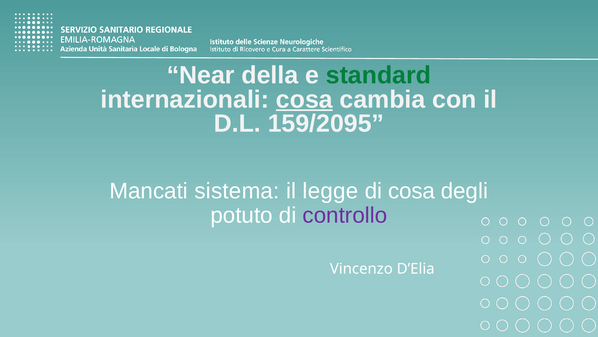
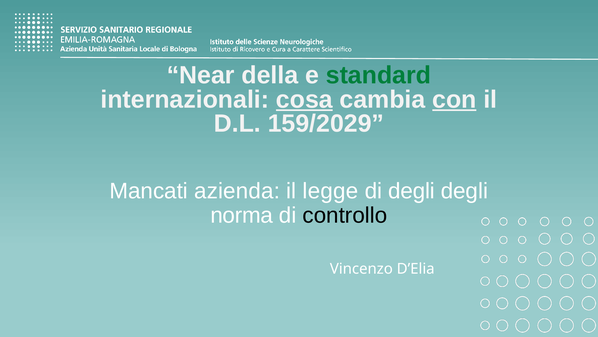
con underline: none -> present
159/2095: 159/2095 -> 159/2029
sistema: sistema -> azienda
di cosa: cosa -> degli
potuto: potuto -> norma
controllo colour: purple -> black
